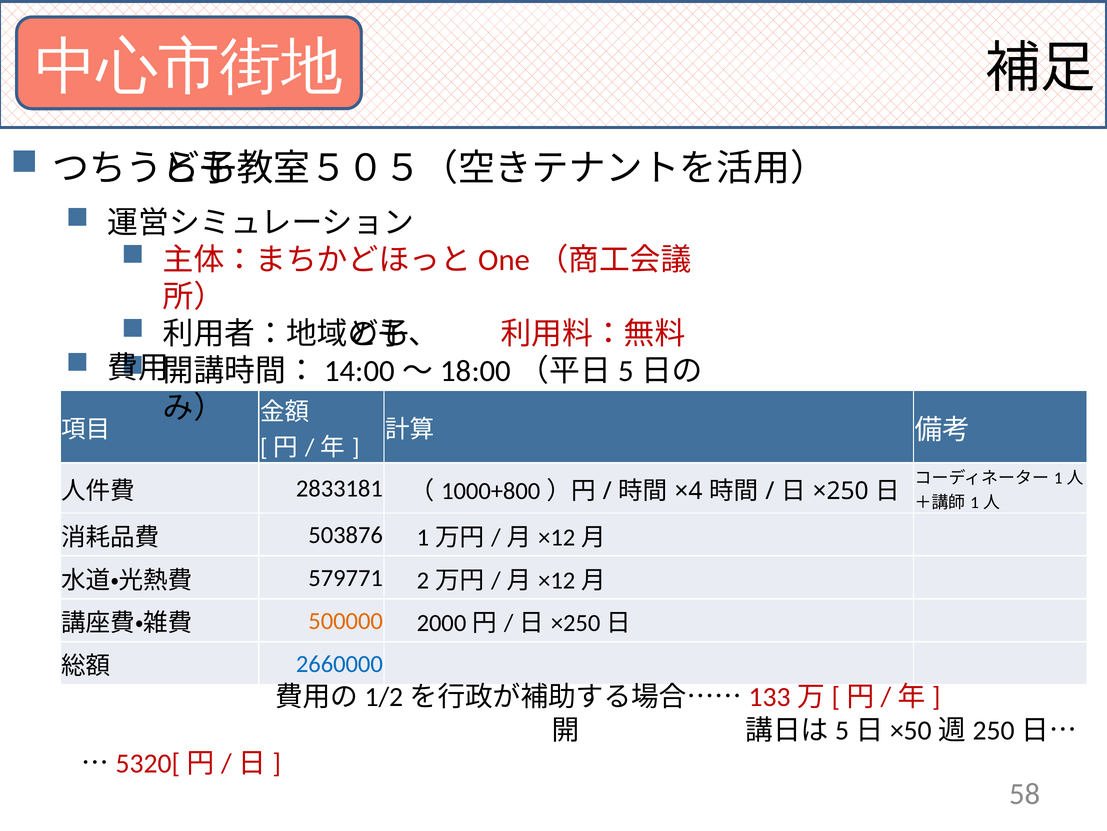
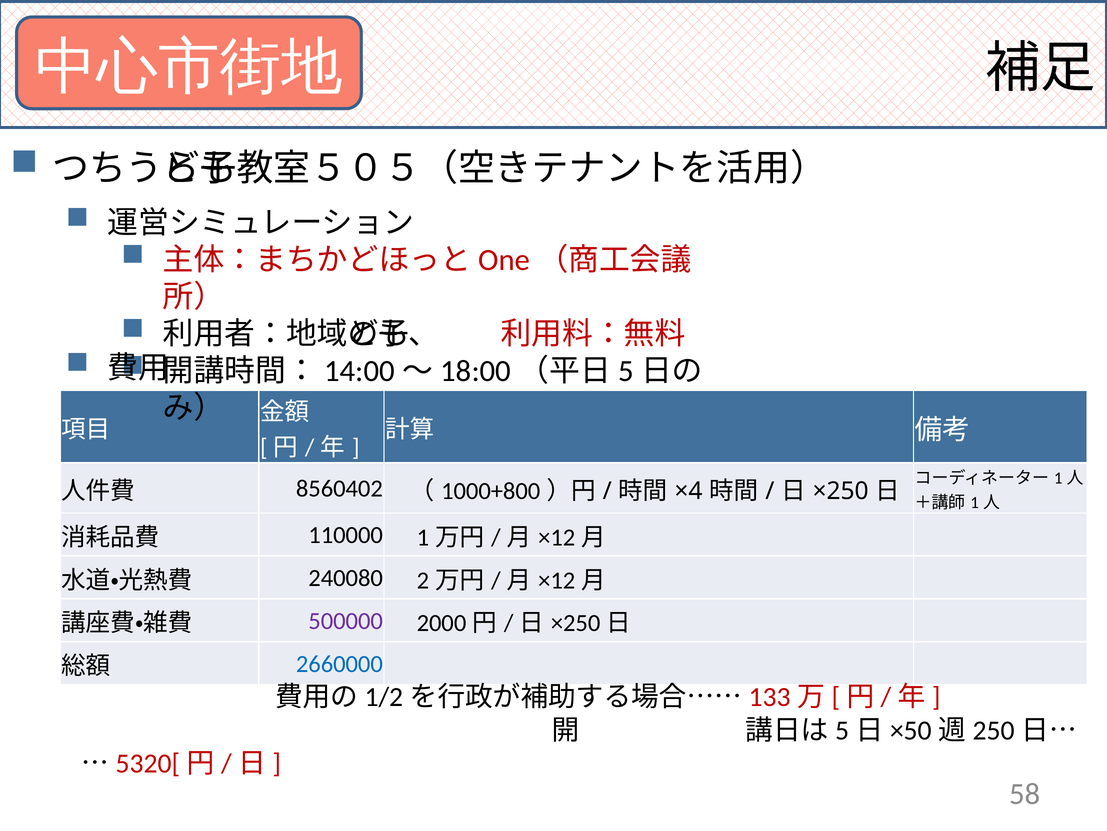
2833181: 2833181 -> 8560402
503876: 503876 -> 110000
579771: 579771 -> 240080
500000 colour: orange -> purple
